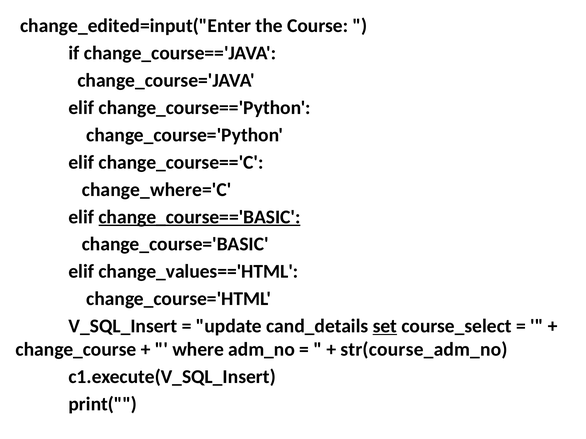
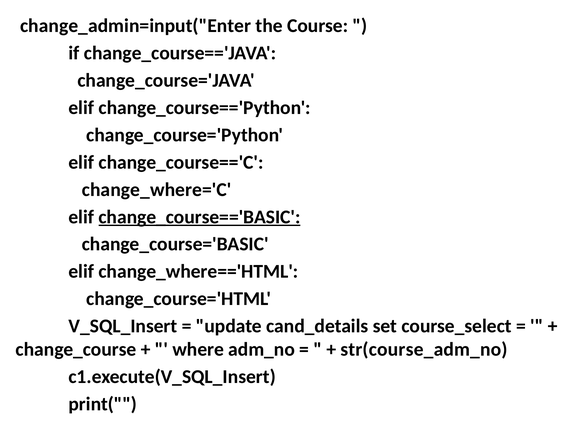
change_edited=input("Enter: change_edited=input("Enter -> change_admin=input("Enter
change_values=='HTML: change_values=='HTML -> change_where=='HTML
set underline: present -> none
